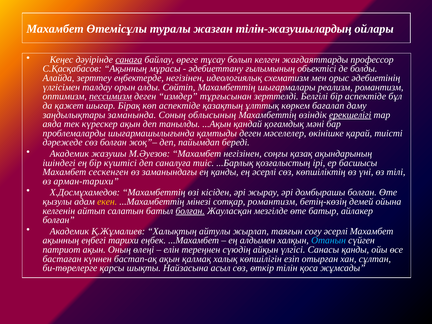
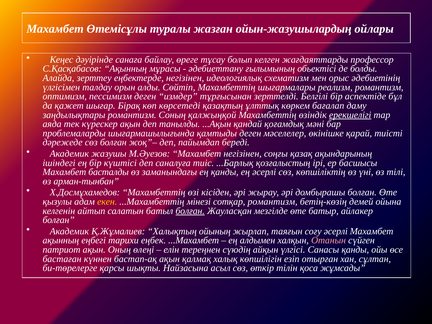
тілін-жазушылардың: тілін-жазушылардың -> ойын-жазушылардың
санаға underline: present -> none
пессимизм underline: present -> none
көп аспектіде: аспектіде -> көрсетеді
заңдылықтары заманында: заманында -> романтизм
облысының: облысының -> қалжыңқой
сескенген: сескенген -> басталды
арман-тарихи: арман-тарихи -> арман-тынбан
айтулы: айтулы -> ойының
Отанын colour: light blue -> pink
